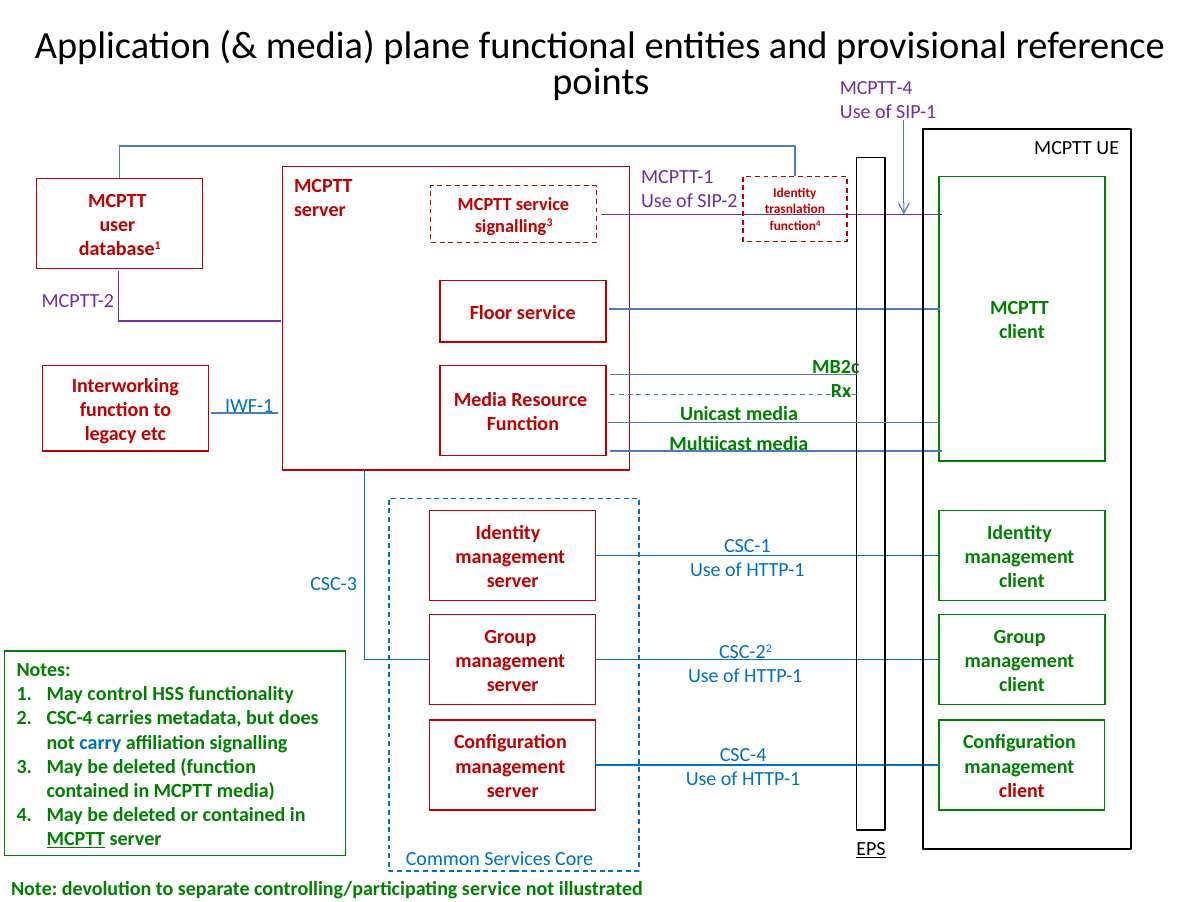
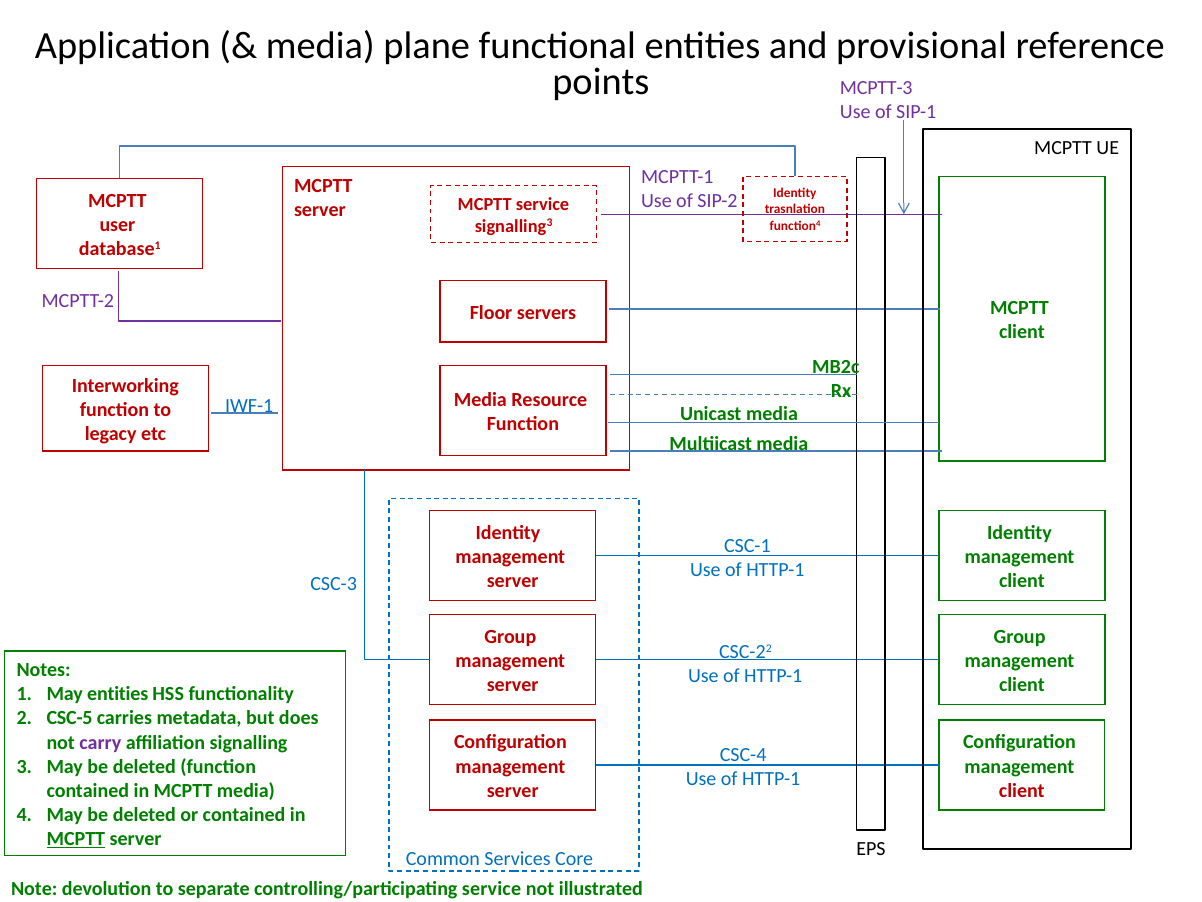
MCPTT-4: MCPTT-4 -> MCPTT-3
Floor service: service -> servers
May control: control -> entities
CSC-4 at (70, 718): CSC-4 -> CSC-5
carry colour: blue -> purple
EPS underline: present -> none
